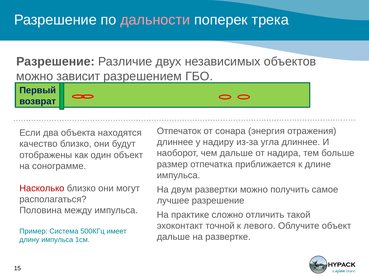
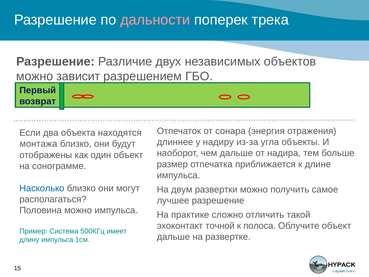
угла длиннее: длиннее -> объекты
качество: качество -> монтажа
Насколько colour: red -> blue
Половина между: между -> можно
левого: левого -> полоса
